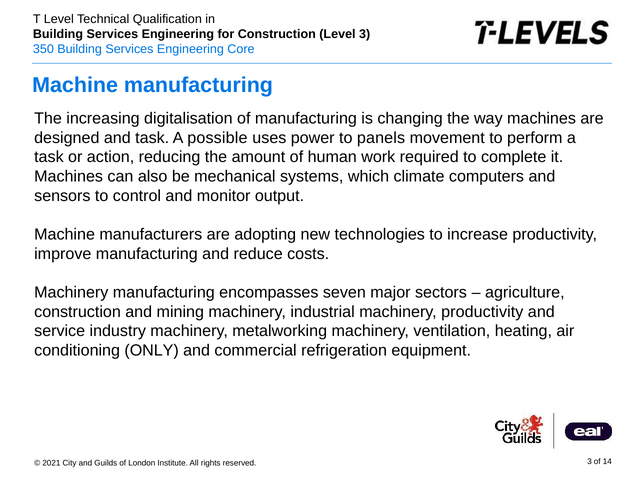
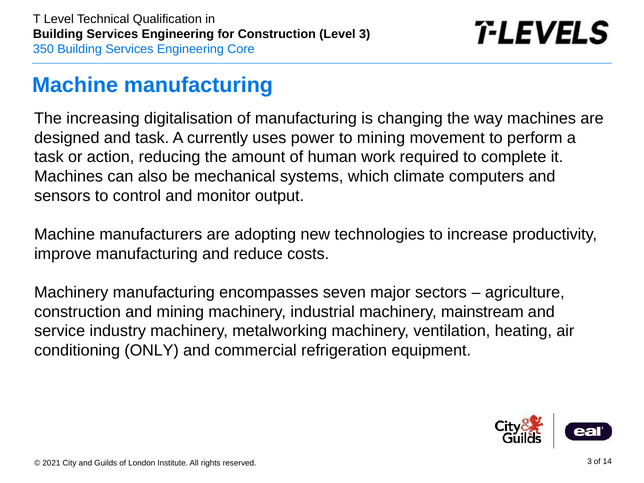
possible: possible -> currently
to panels: panels -> mining
machinery productivity: productivity -> mainstream
